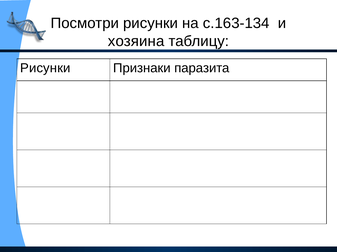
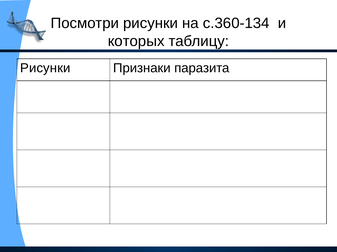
с.163-134: с.163-134 -> с.360-134
хозяина: хозяина -> которых
